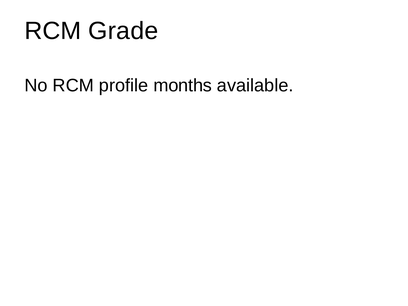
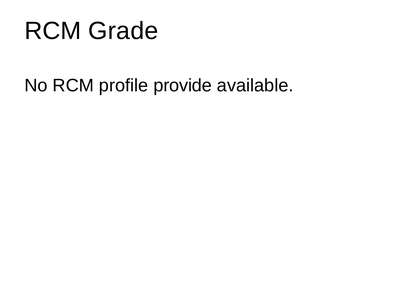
months: months -> provide
